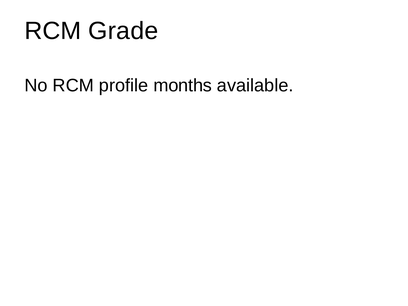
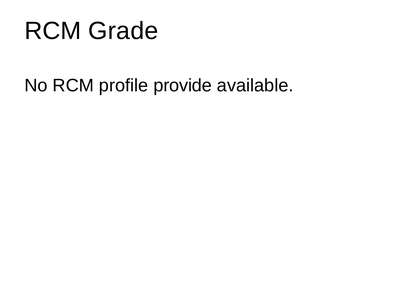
months: months -> provide
